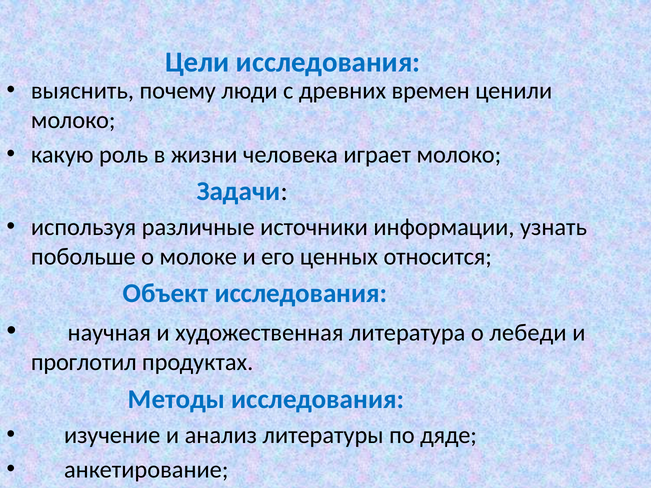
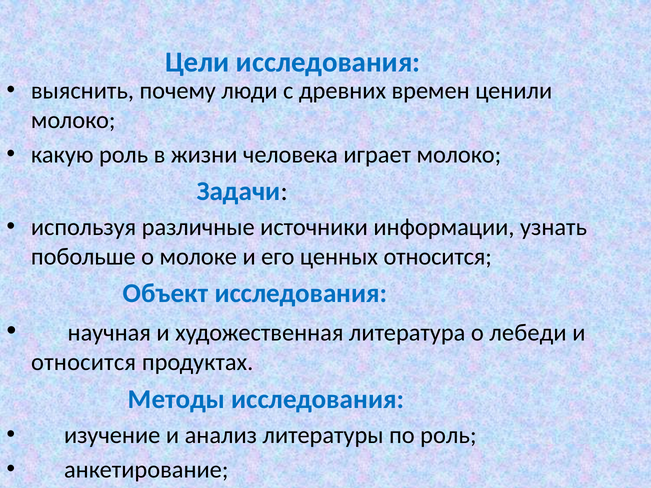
проглотил at (84, 363): проглотил -> относится
по дяде: дяде -> роль
